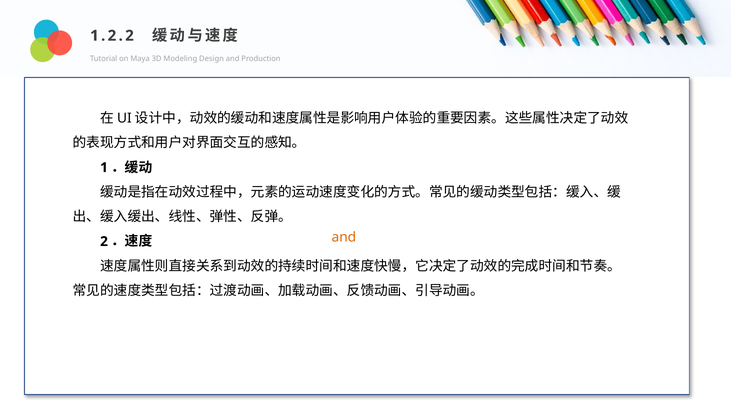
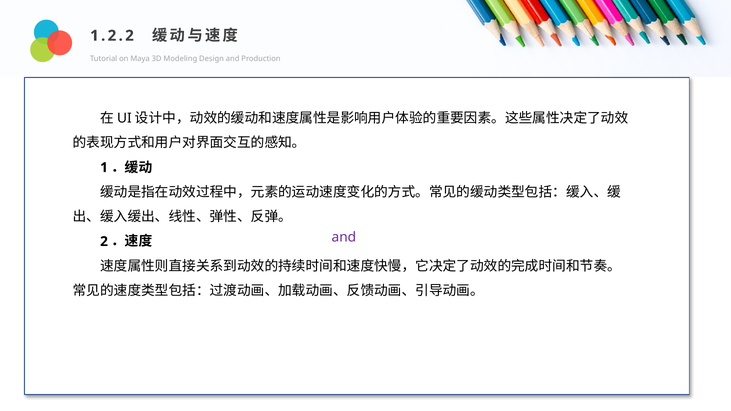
and at (344, 237) colour: orange -> purple
